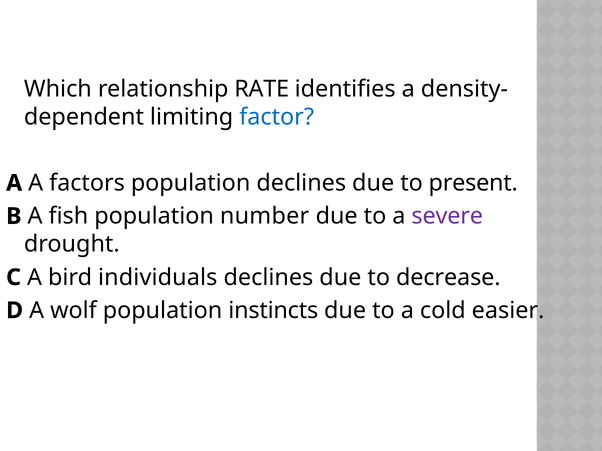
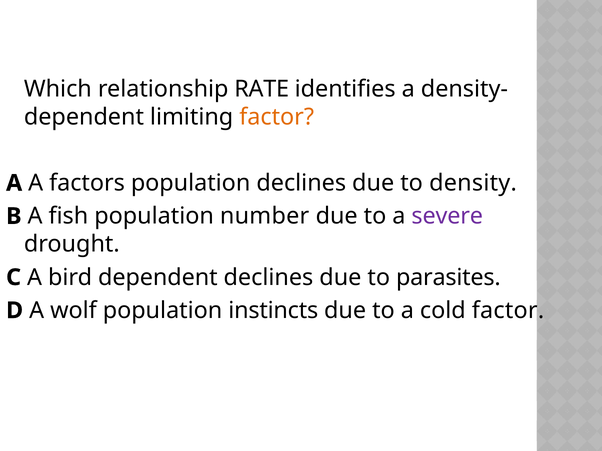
factor at (277, 117) colour: blue -> orange
present: present -> density
bird individuals: individuals -> dependent
decrease: decrease -> parasites
cold easier: easier -> factor
